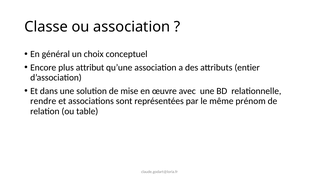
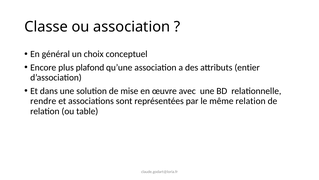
attribut: attribut -> plafond
même prénom: prénom -> relation
